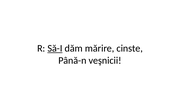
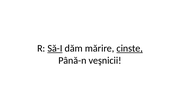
cinste underline: none -> present
